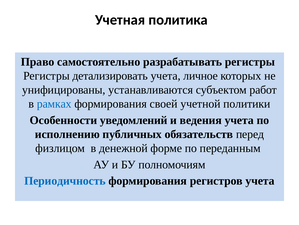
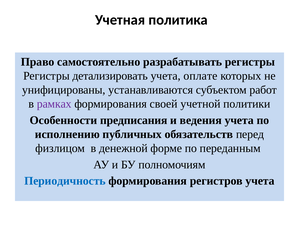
личное: личное -> оплате
рамках colour: blue -> purple
уведомлений: уведомлений -> предписания
